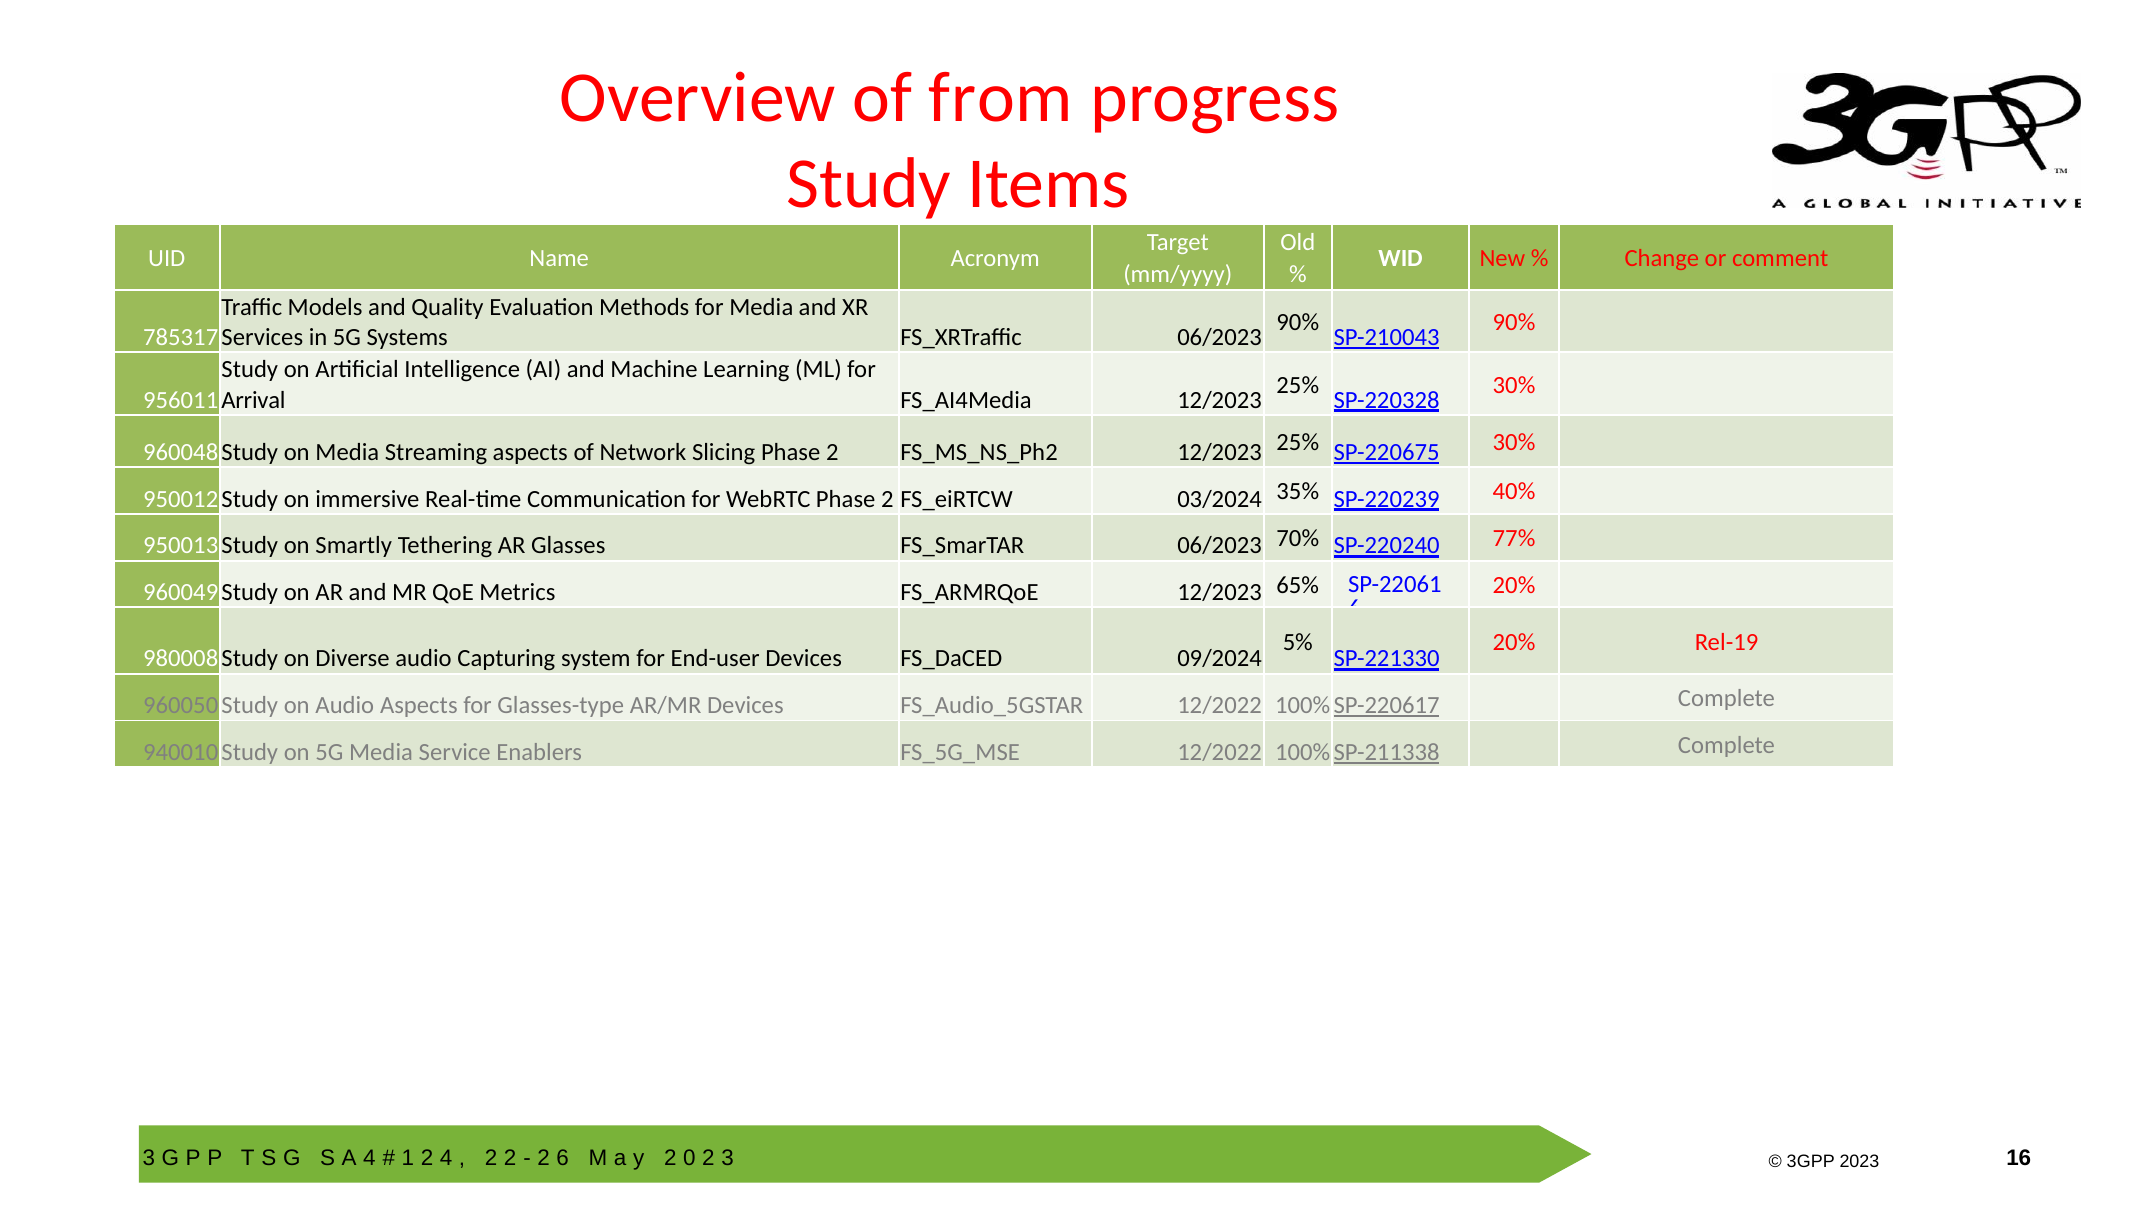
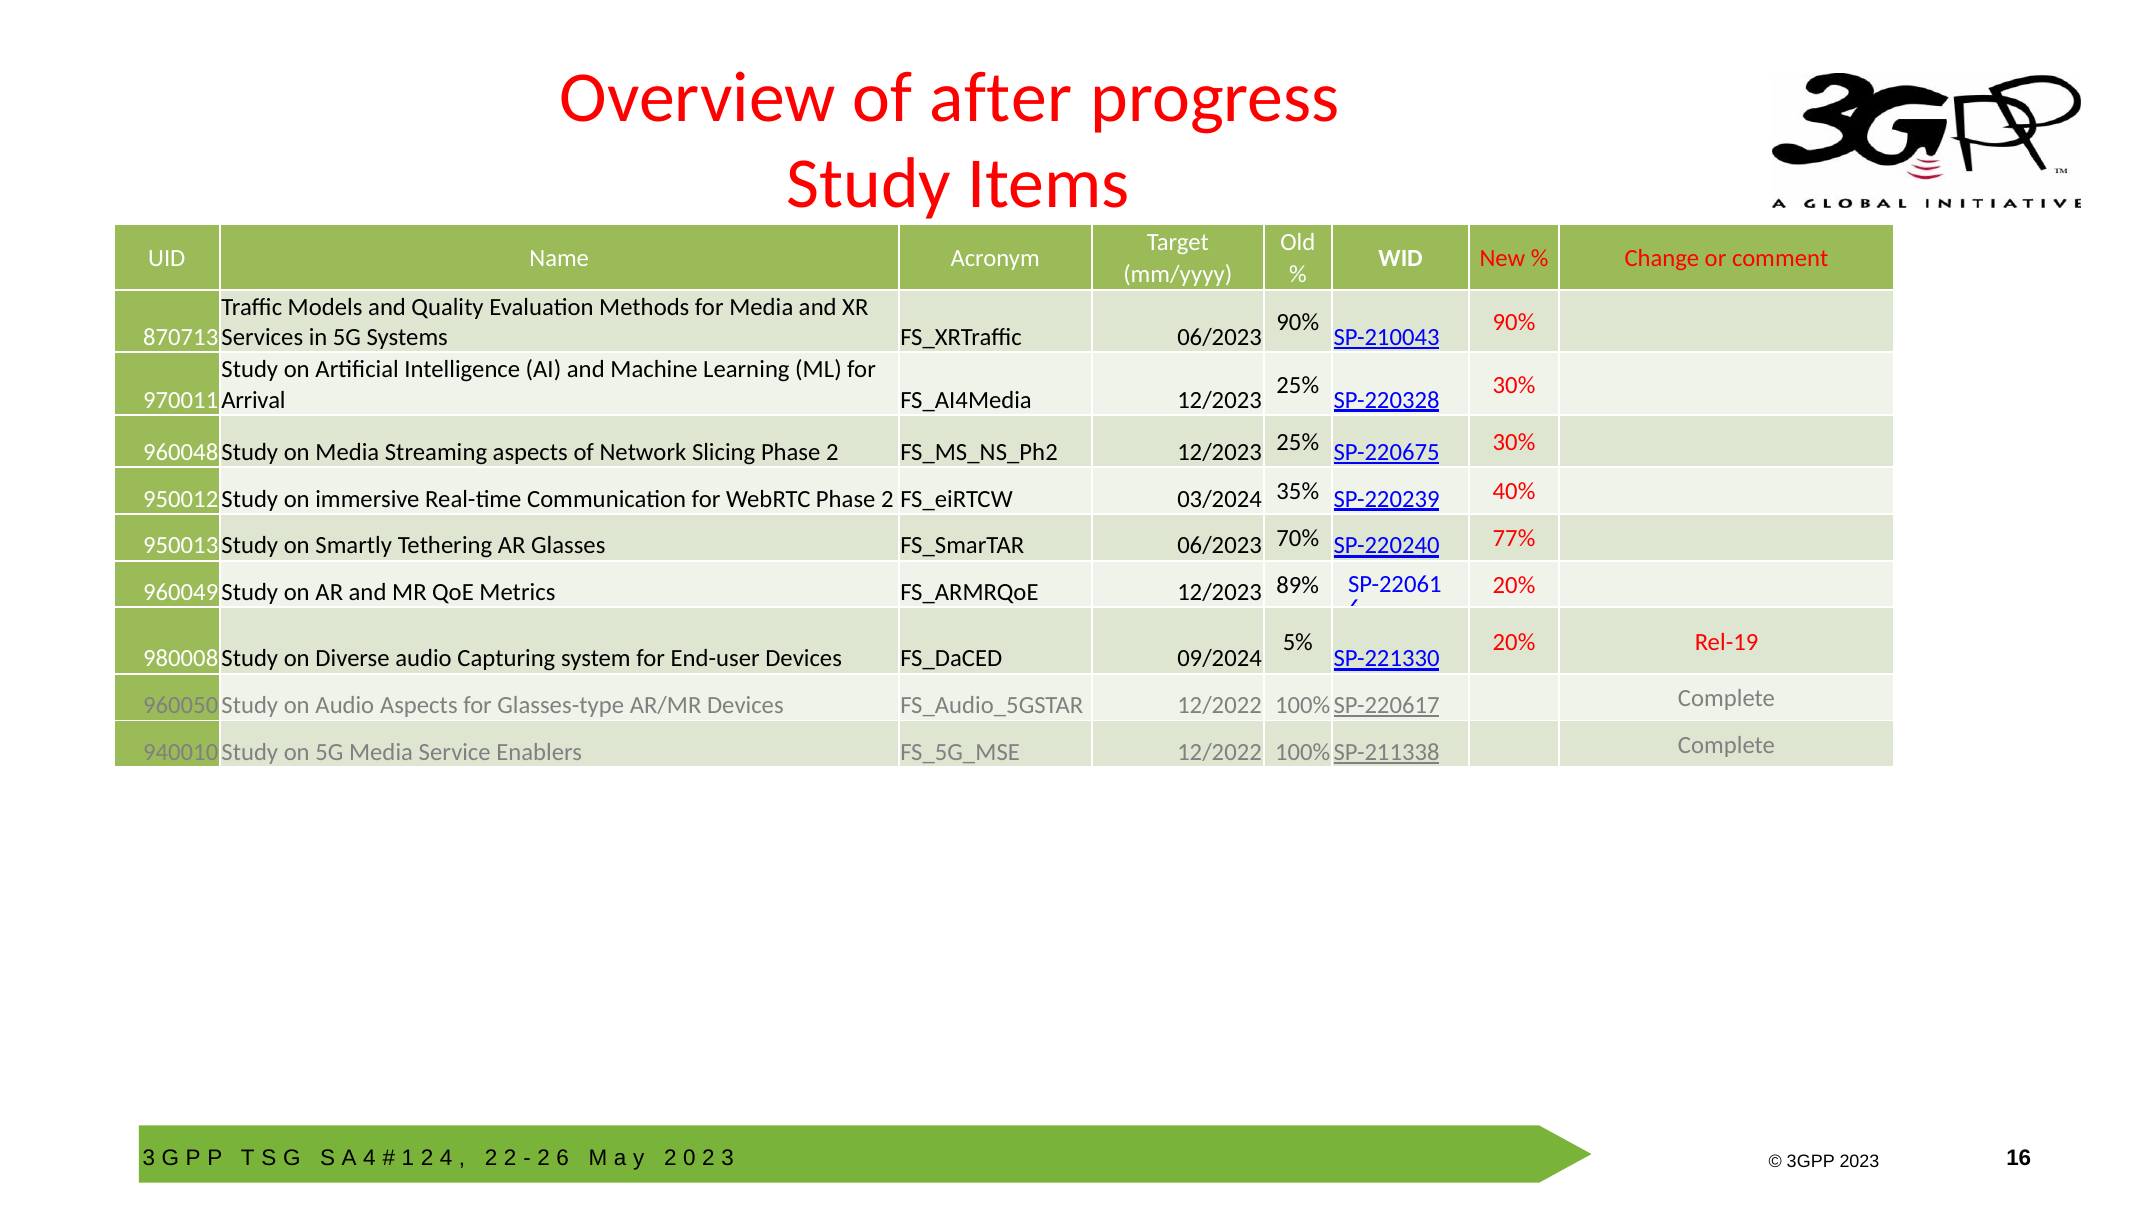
from: from -> after
785317: 785317 -> 870713
956011: 956011 -> 970011
65%: 65% -> 89%
